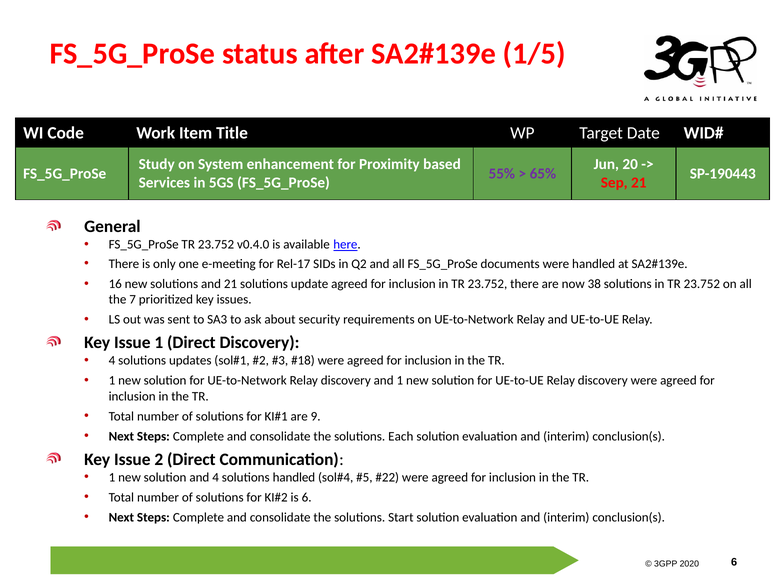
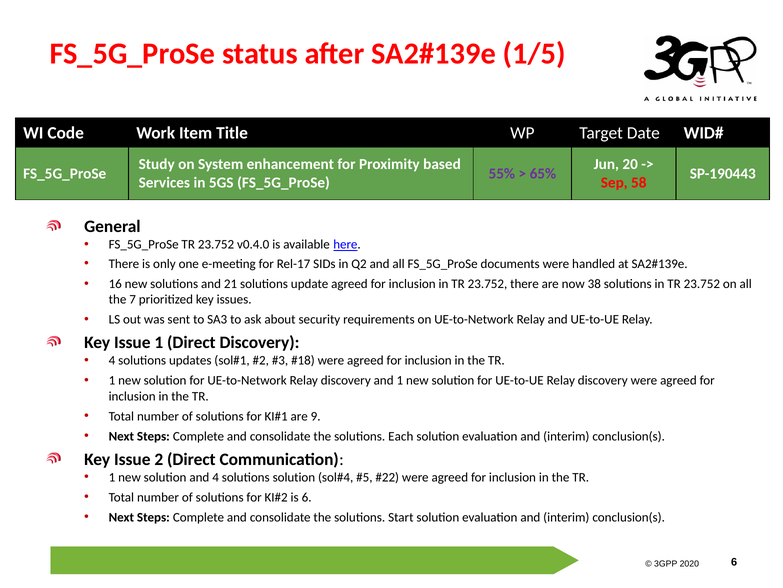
Sep 21: 21 -> 58
solutions handled: handled -> solution
